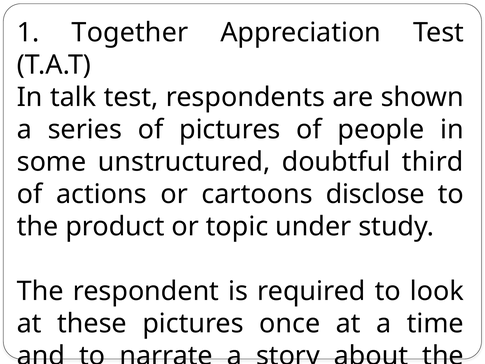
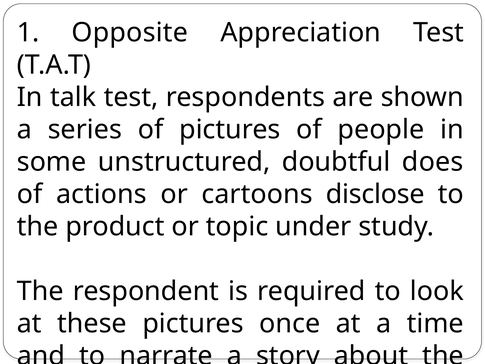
Together: Together -> Opposite
third: third -> does
